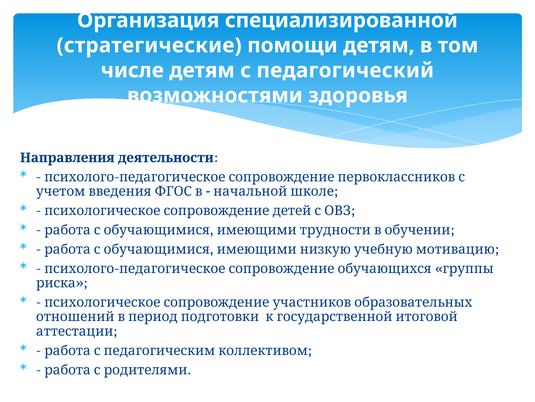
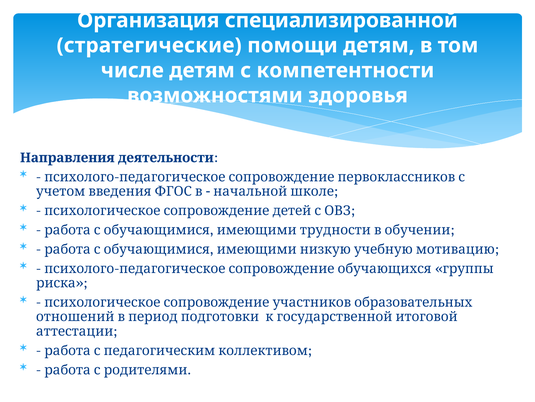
педагогический: педагогический -> компетентности
